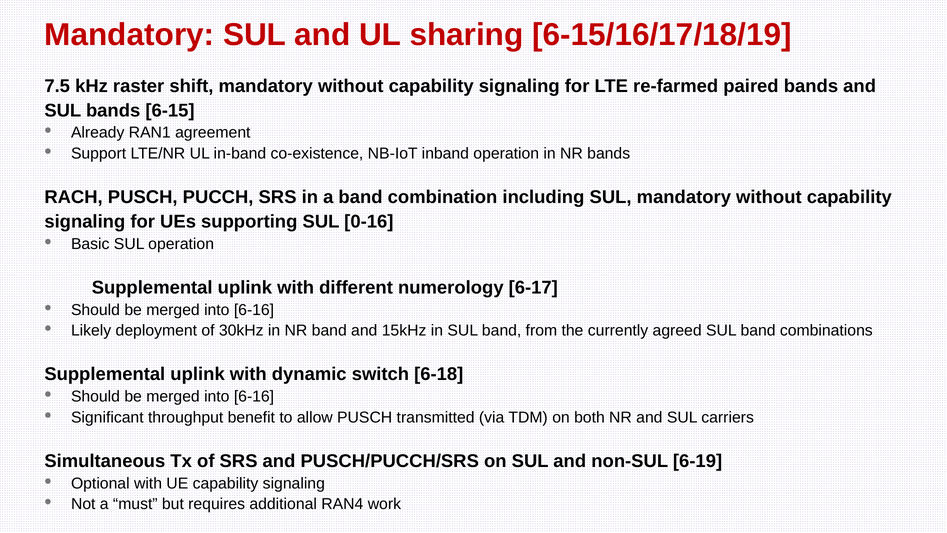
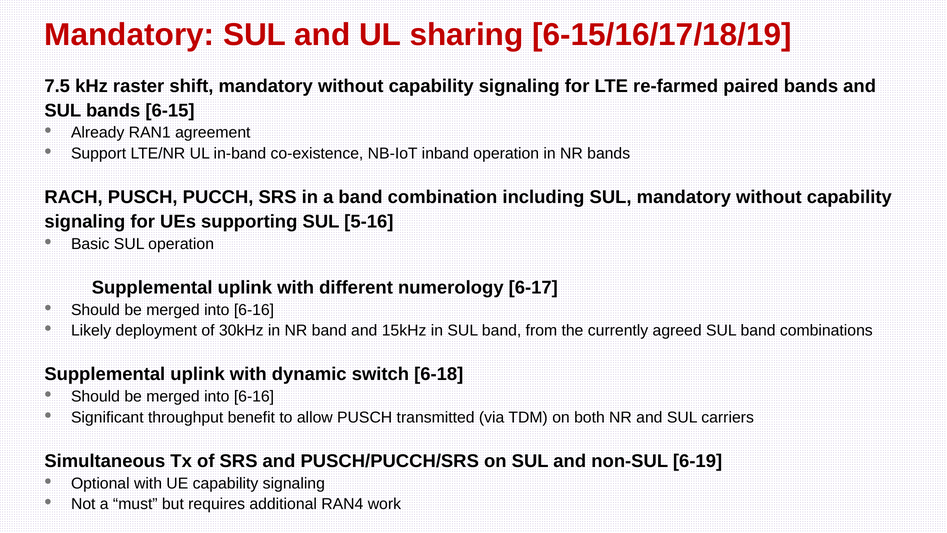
0-16: 0-16 -> 5-16
